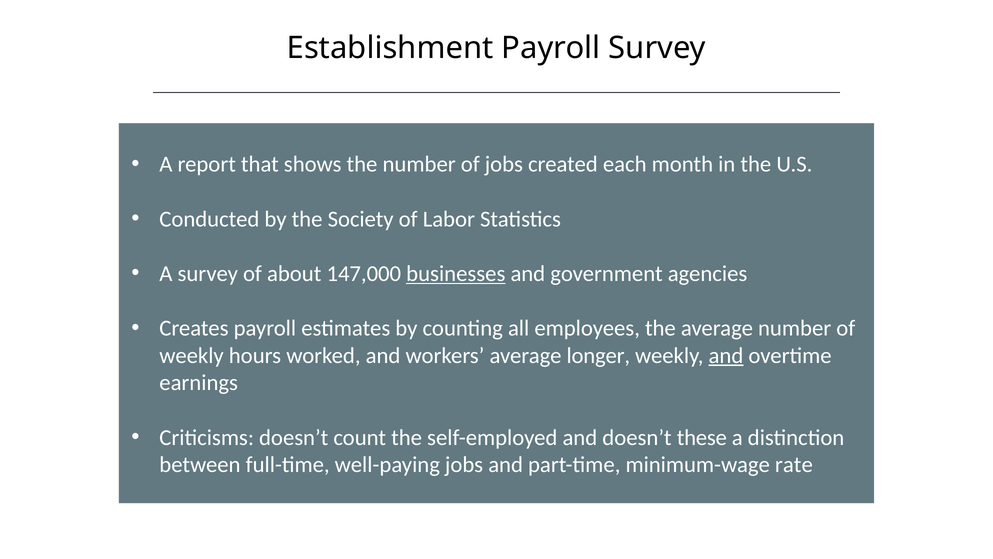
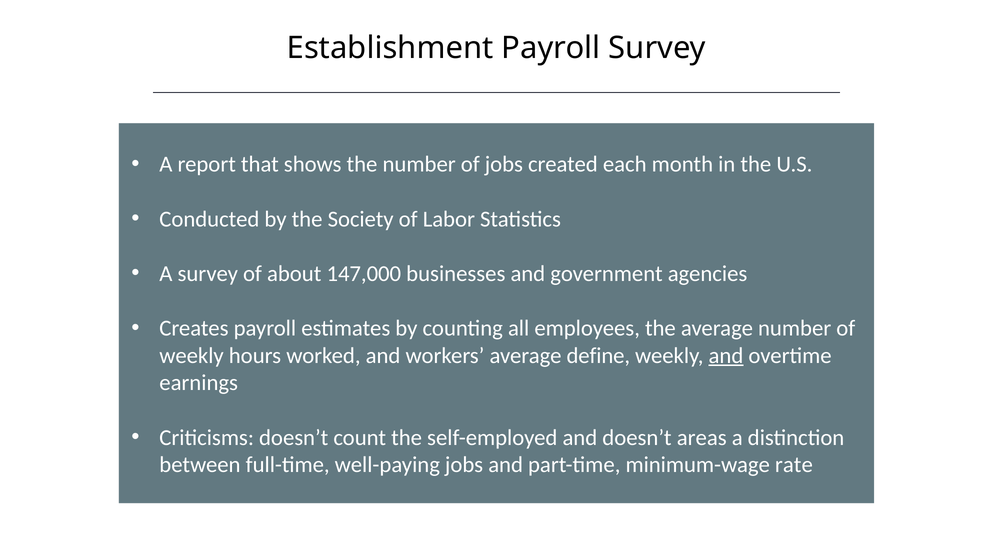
businesses underline: present -> none
longer: longer -> define
these: these -> areas
